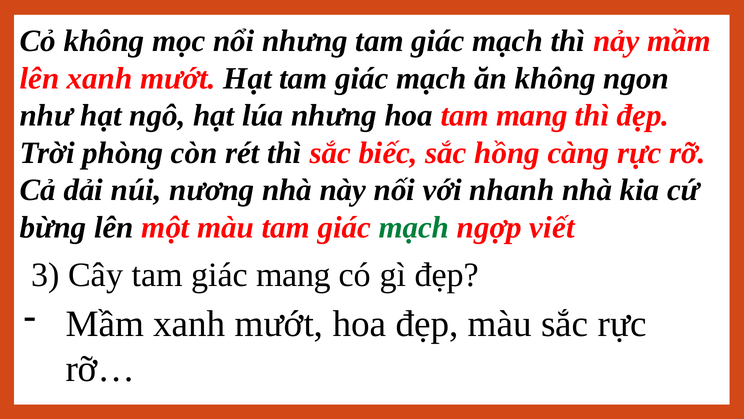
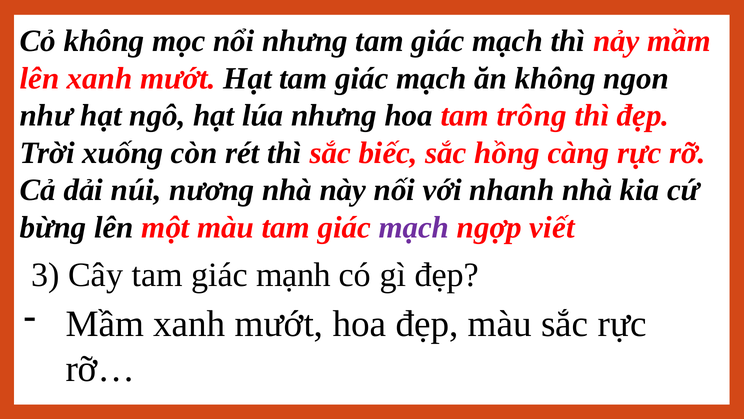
tam mang: mang -> trông
phòng: phòng -> xuống
mạch at (414, 227) colour: green -> purple
giác mang: mang -> mạnh
